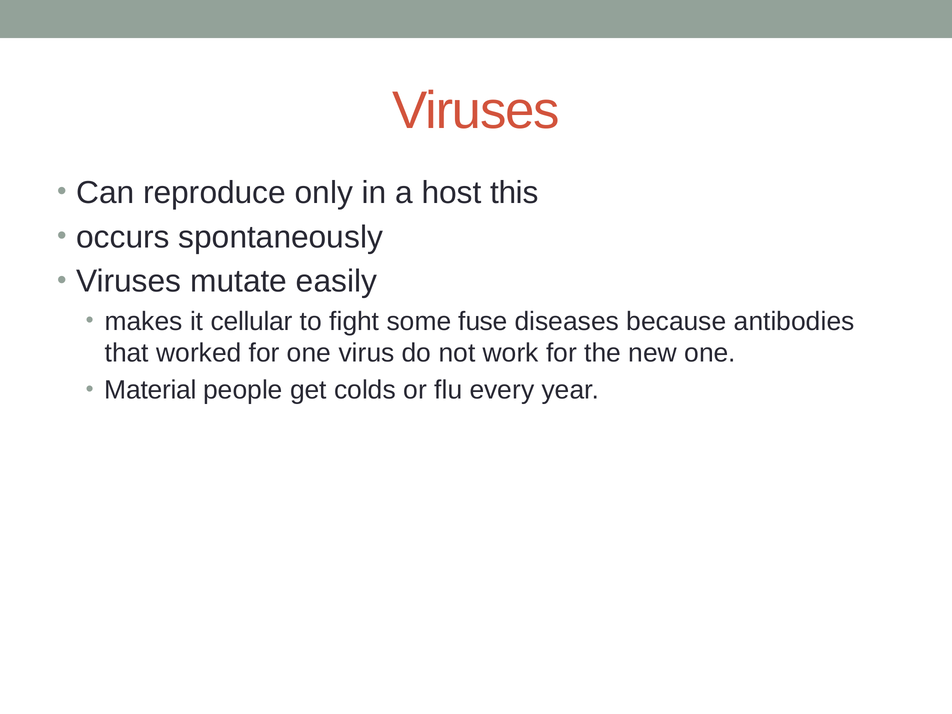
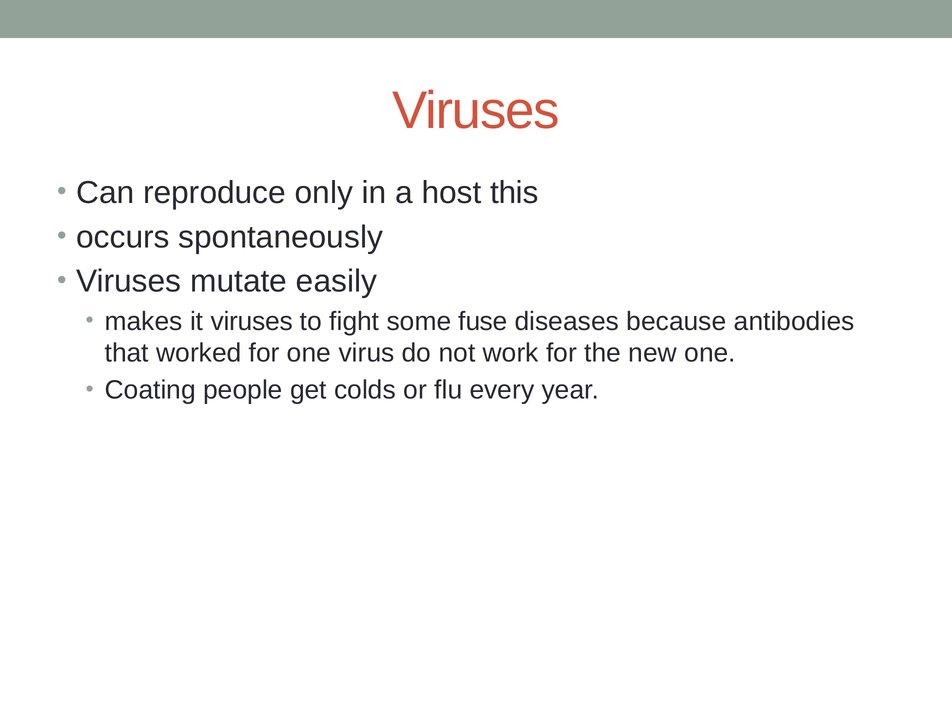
it cellular: cellular -> viruses
Material: Material -> Coating
